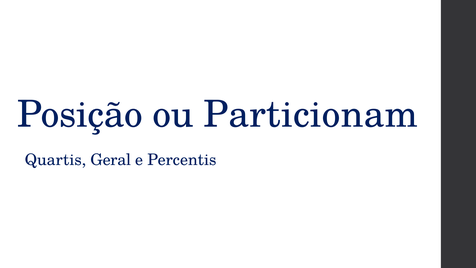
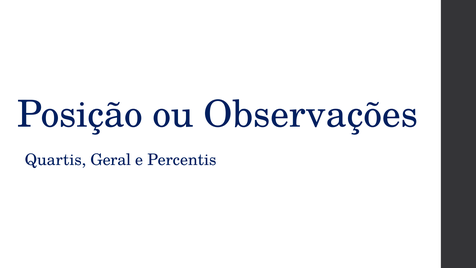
Particionam: Particionam -> Observações
